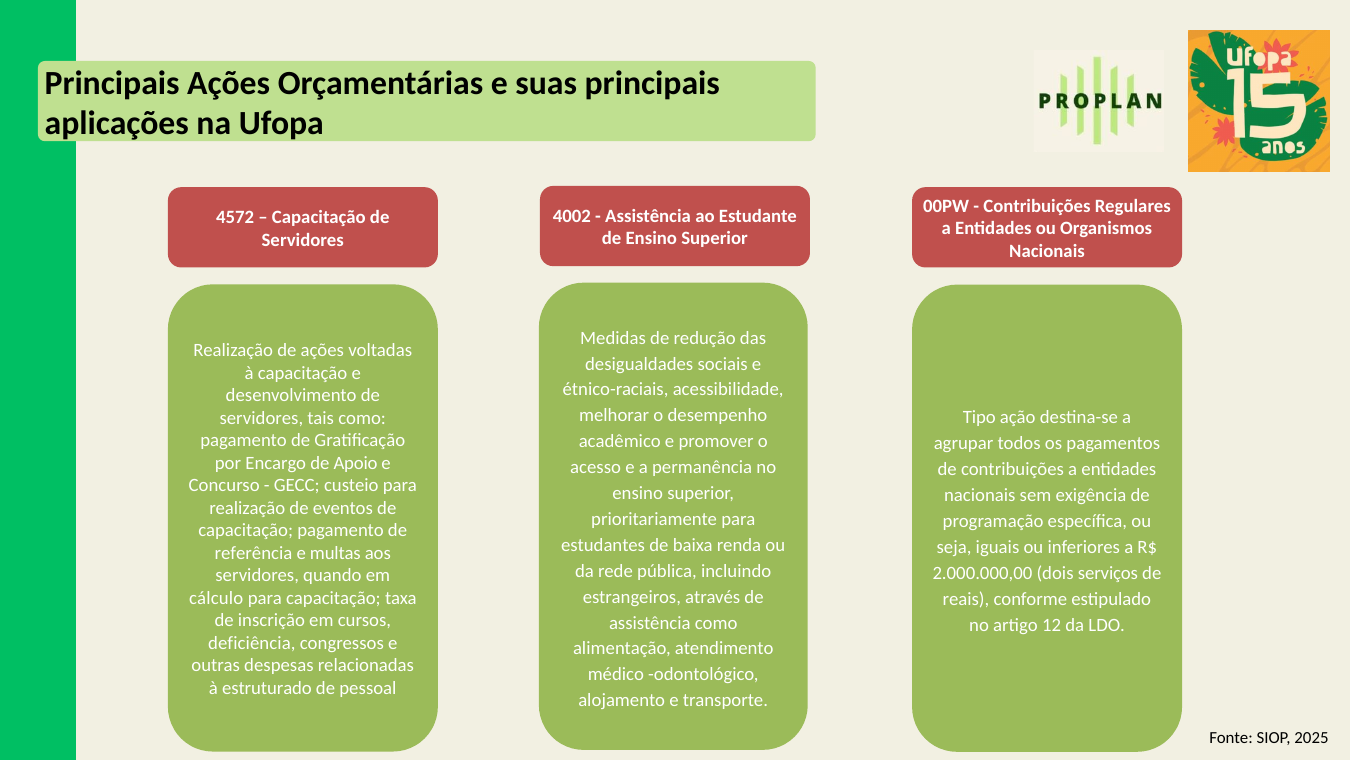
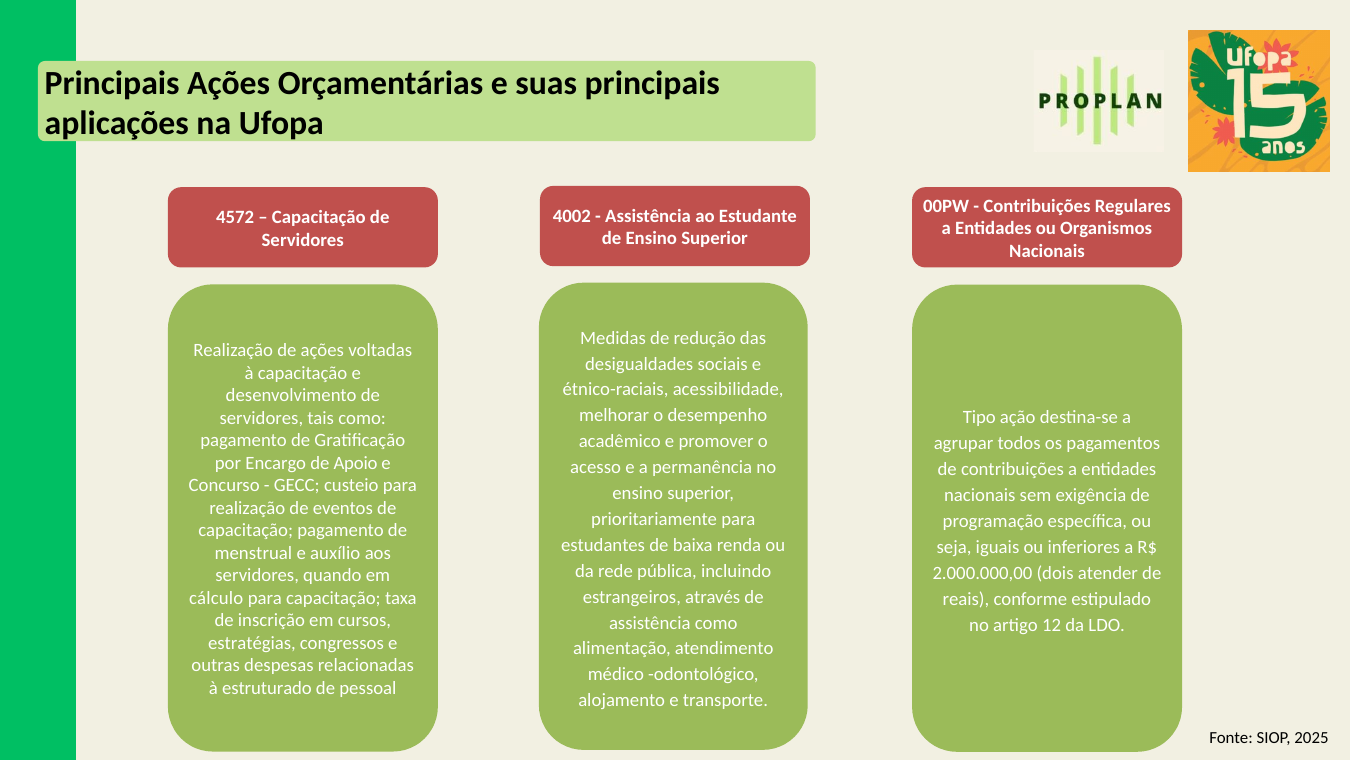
referência: referência -> menstrual
multas: multas -> auxílio
serviços: serviços -> atender
deficiência: deficiência -> estratégias
